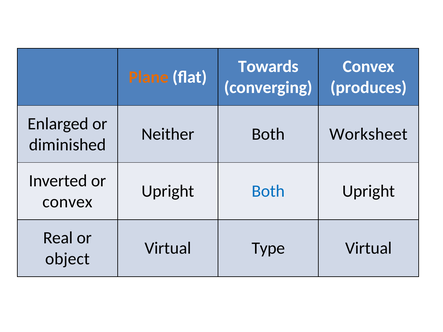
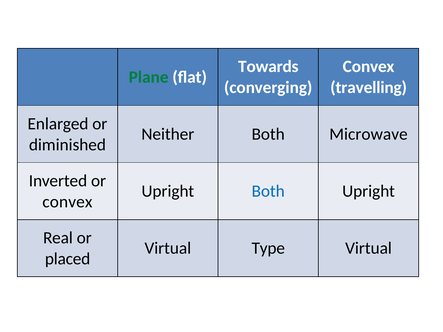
Plane colour: orange -> green
produces: produces -> travelling
Worksheet: Worksheet -> Microwave
object: object -> placed
